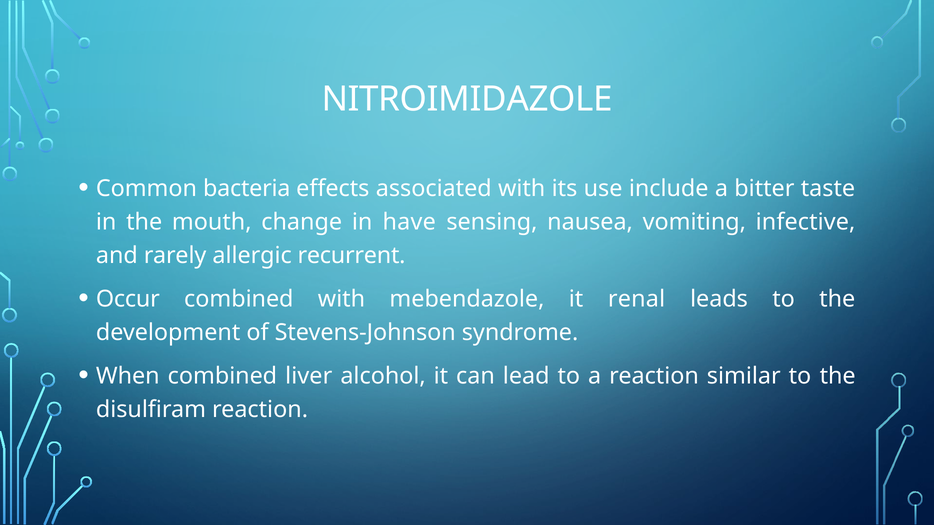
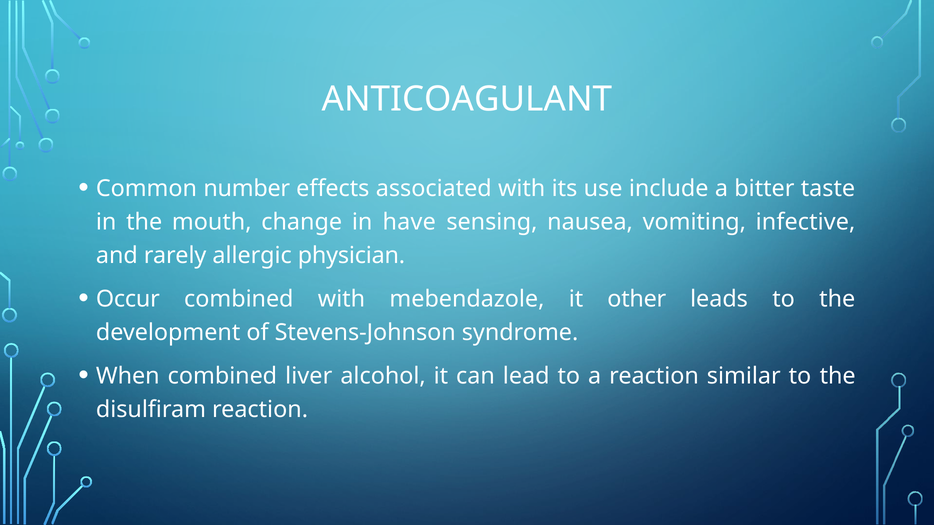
NITROIMIDAZOLE: NITROIMIDAZOLE -> ANTICOAGULANT
bacteria: bacteria -> number
recurrent: recurrent -> physician
renal: renal -> other
